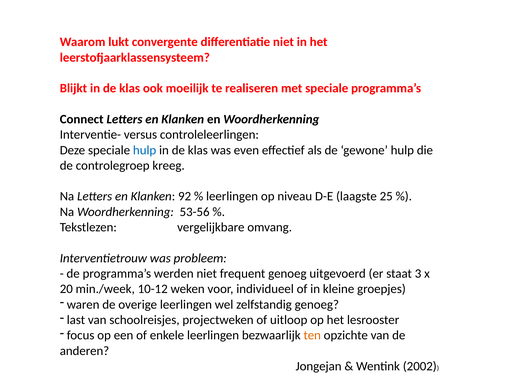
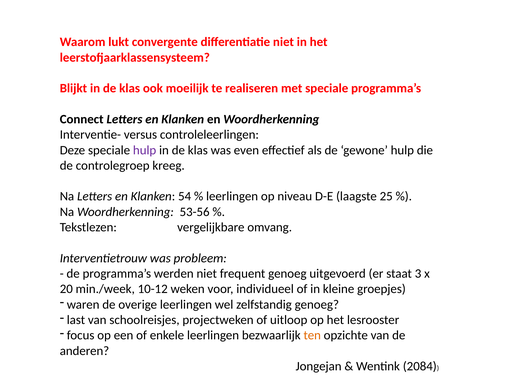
hulp at (145, 150) colour: blue -> purple
92: 92 -> 54
2002: 2002 -> 2084
